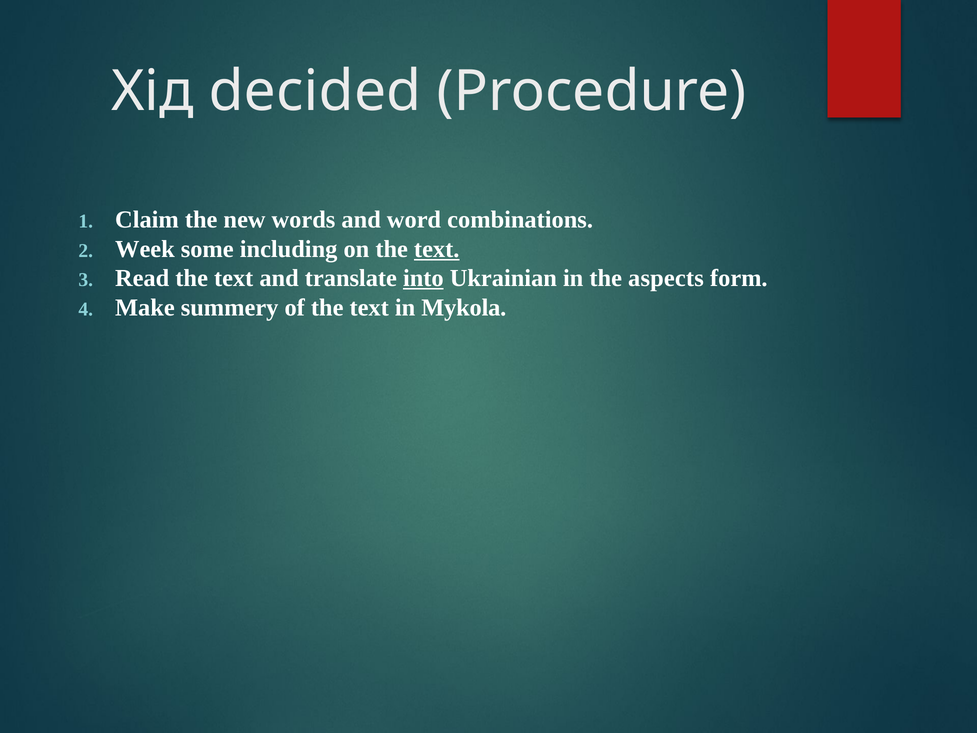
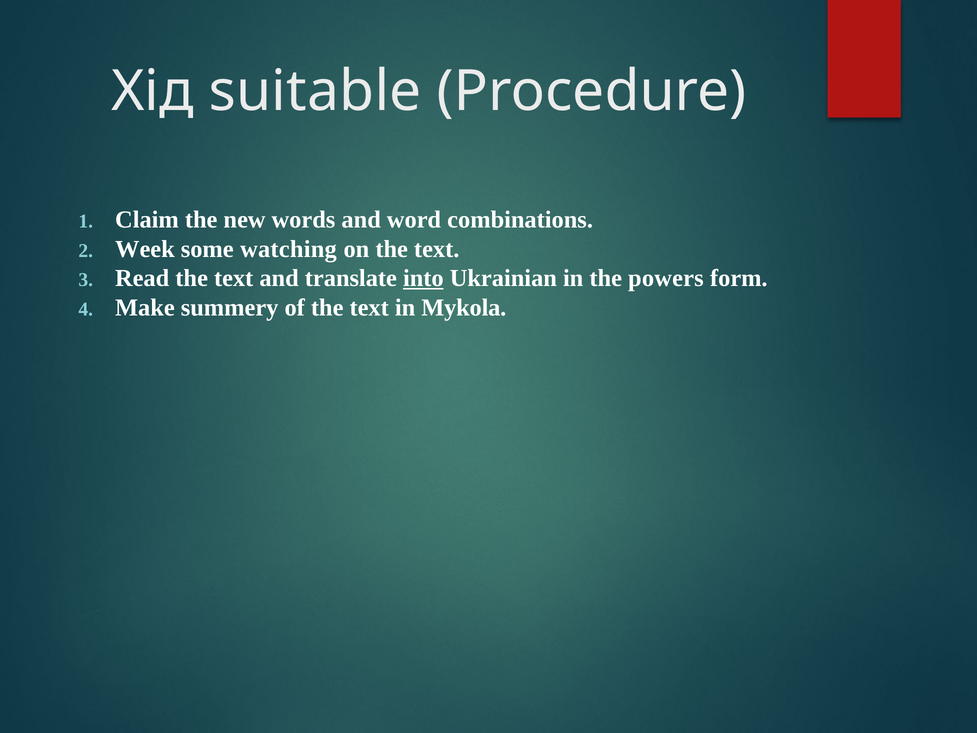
decided: decided -> suitable
including: including -> watching
text at (437, 249) underline: present -> none
aspects: aspects -> powers
